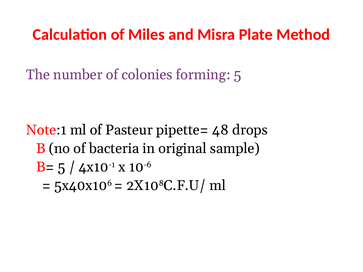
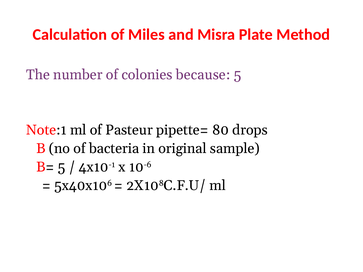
forming: forming -> because
48: 48 -> 80
